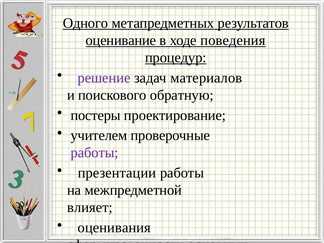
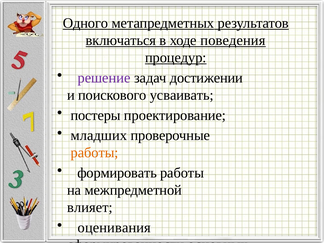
оценивание: оценивание -> включаться
материалов: материалов -> достижении
обратную: обратную -> усваивать
учителем: учителем -> младших
работы at (95, 153) colour: purple -> orange
презентации: презентации -> формировать
